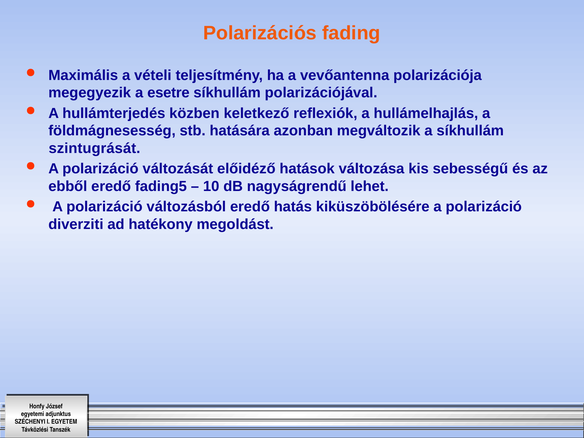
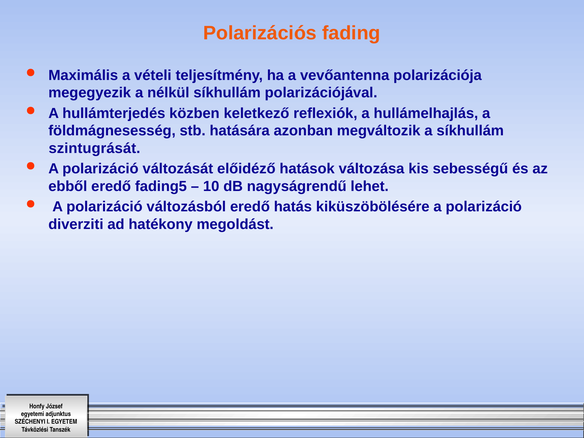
esetre: esetre -> nélkül
